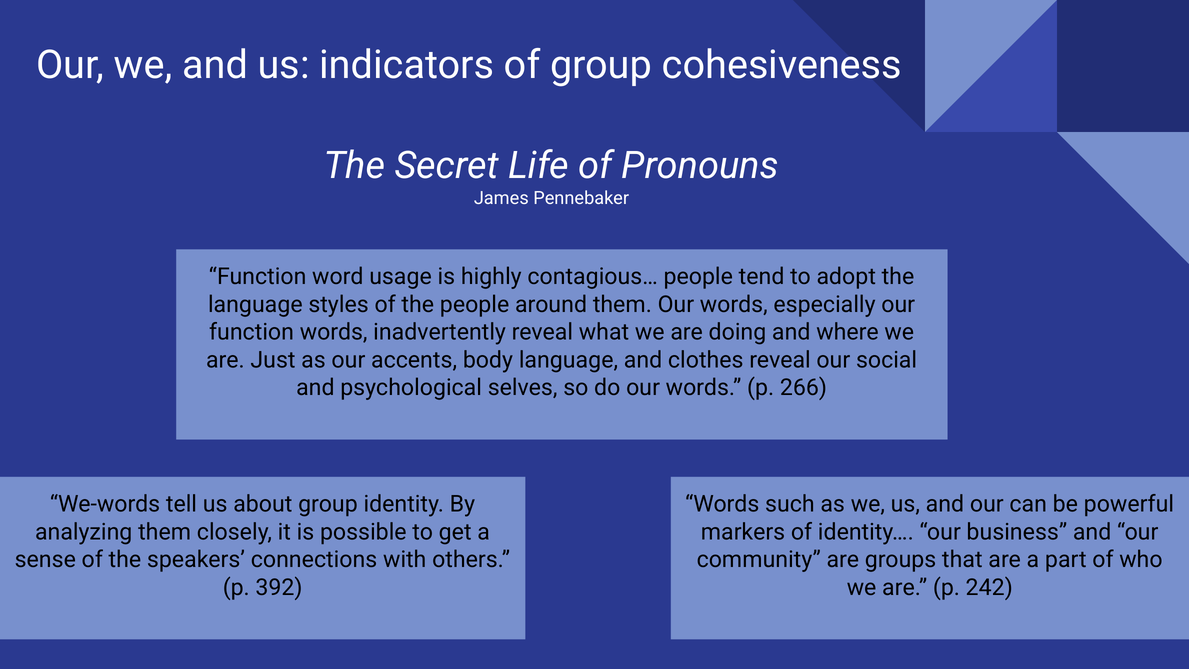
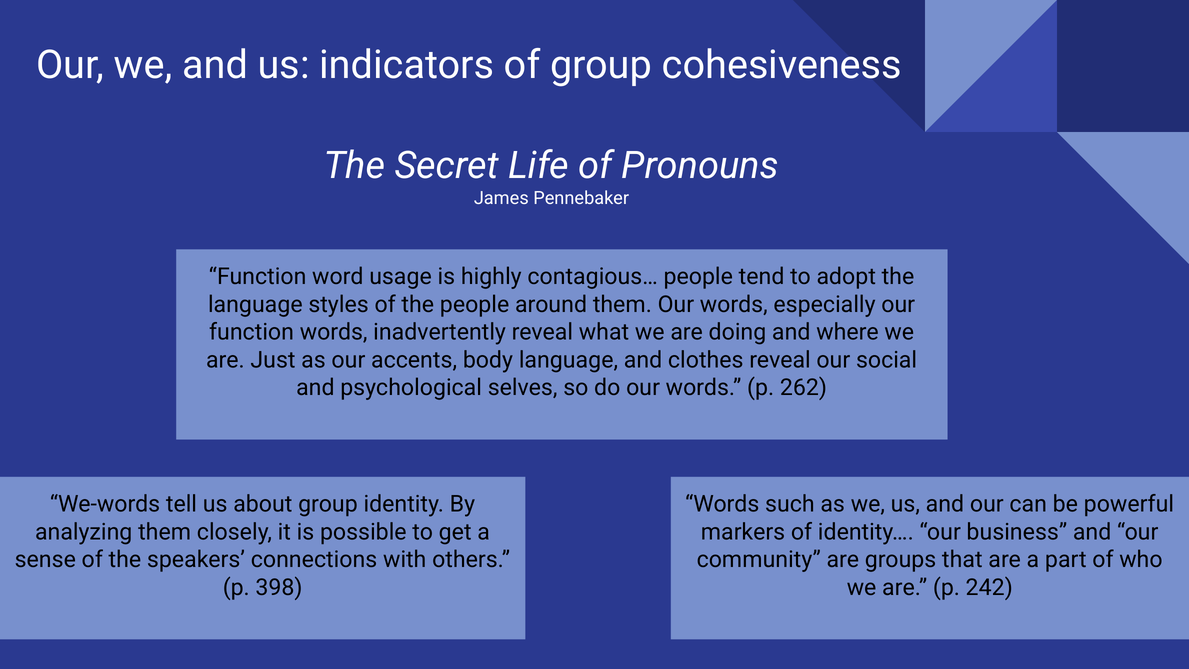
266: 266 -> 262
392: 392 -> 398
